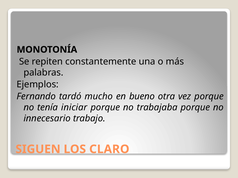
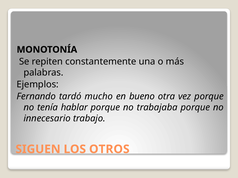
iniciar: iniciar -> hablar
CLARO: CLARO -> OTROS
